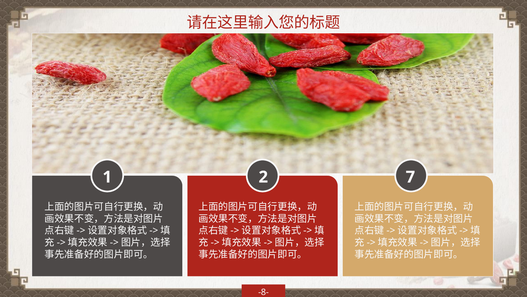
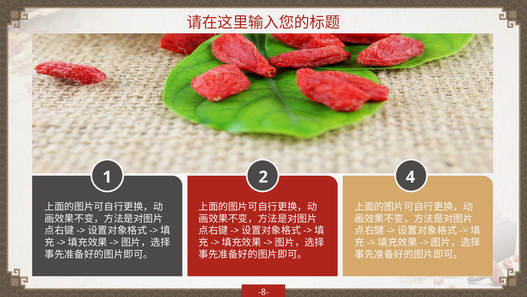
7: 7 -> 4
